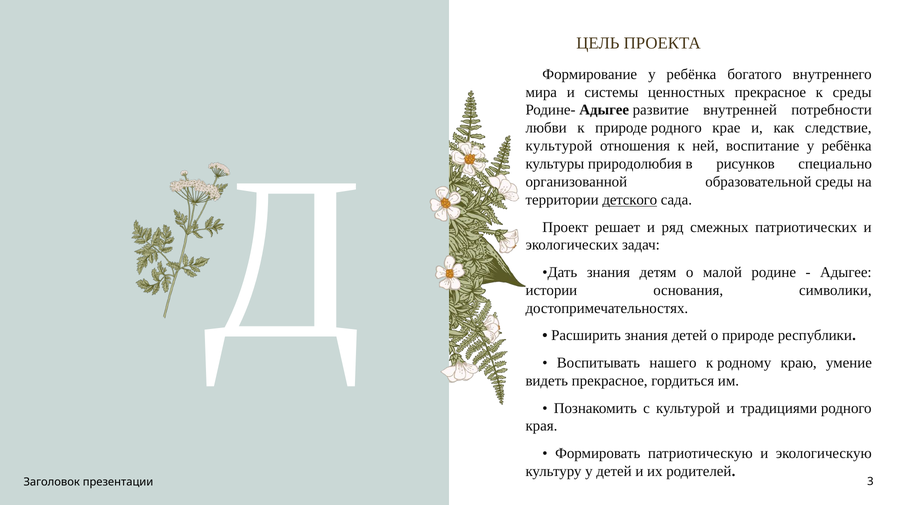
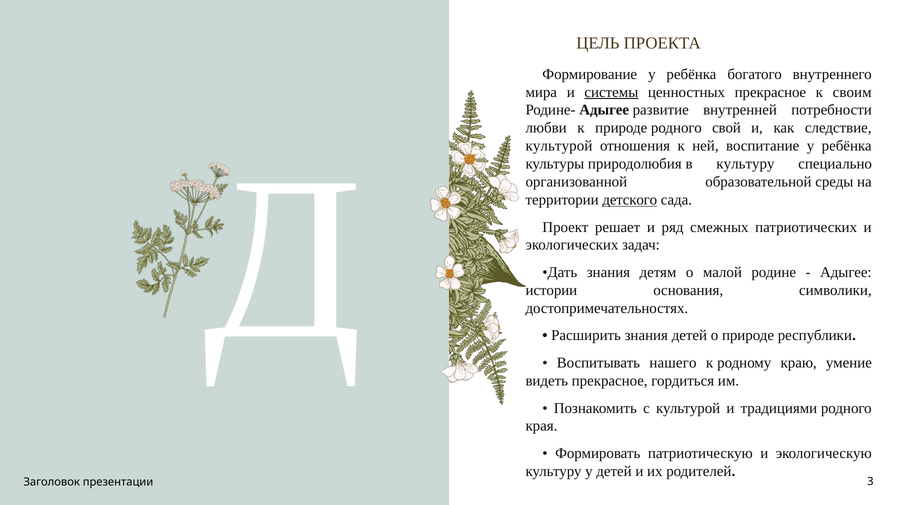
системы underline: none -> present
к среды: среды -> своим
крае: крае -> свой
в рисунков: рисунков -> культуру
